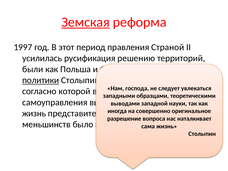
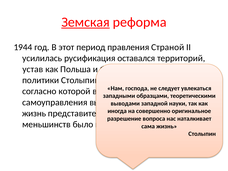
1997: 1997 -> 1944
решению: решению -> оставался
были: были -> устав
политики underline: present -> none
